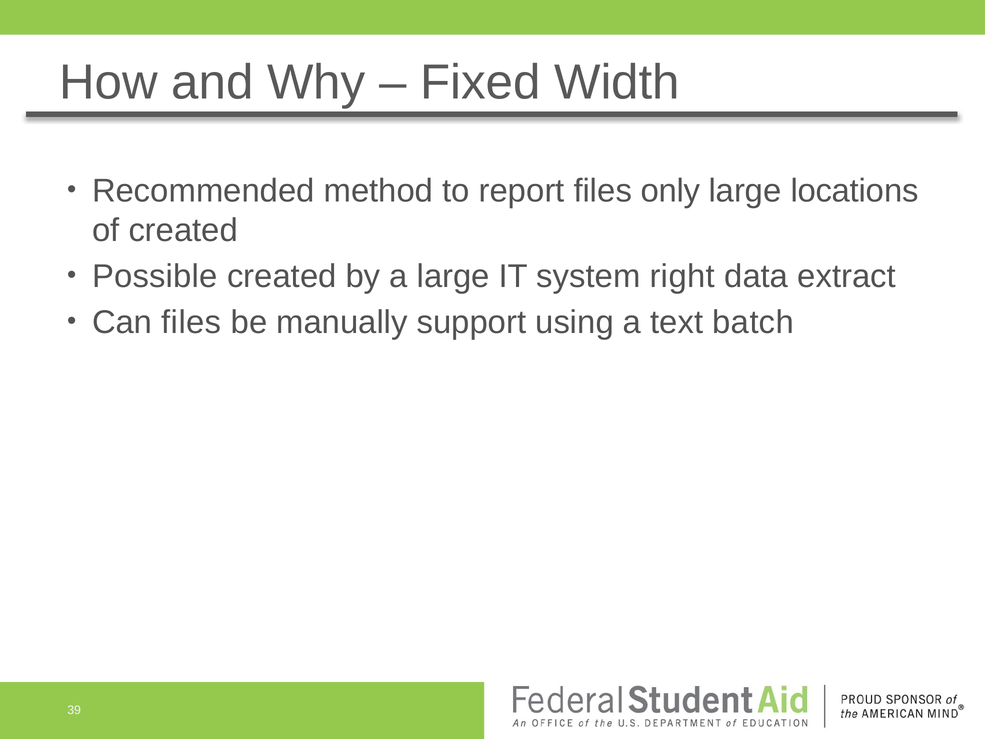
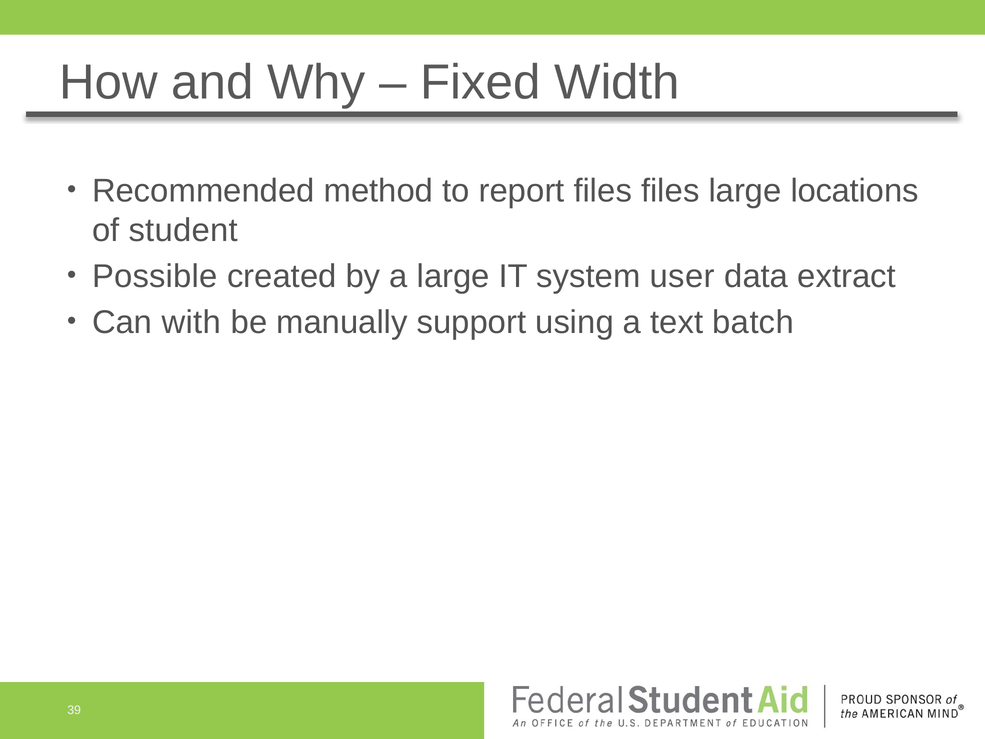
files only: only -> files
of created: created -> student
right: right -> user
Can files: files -> with
